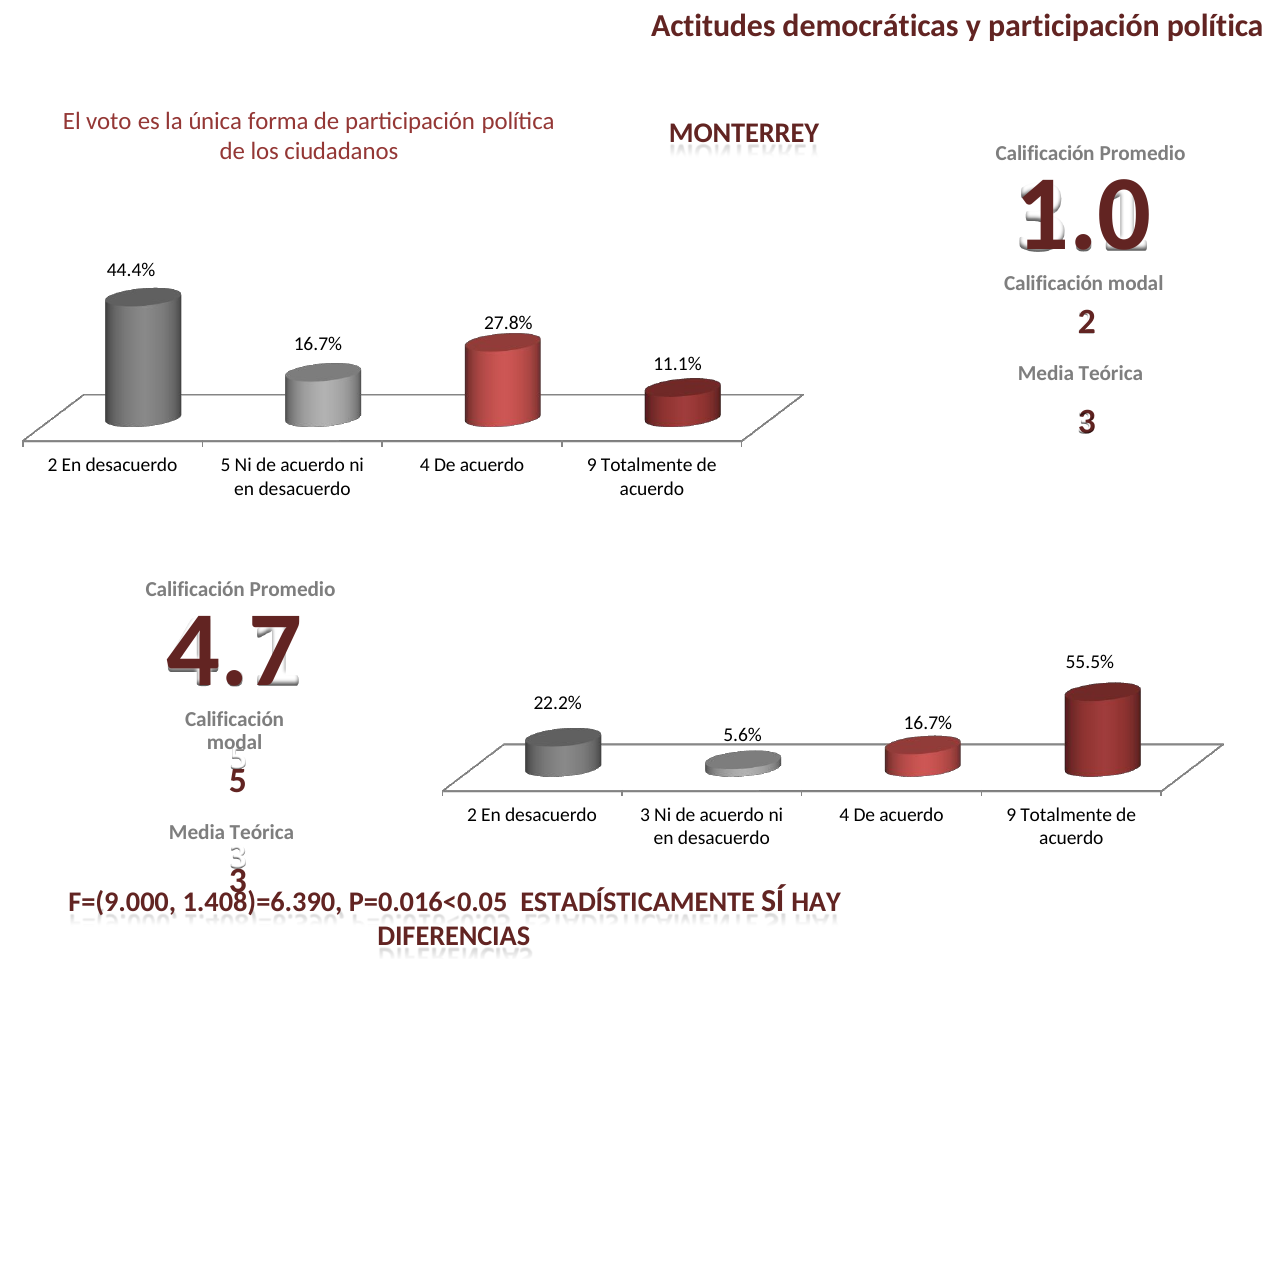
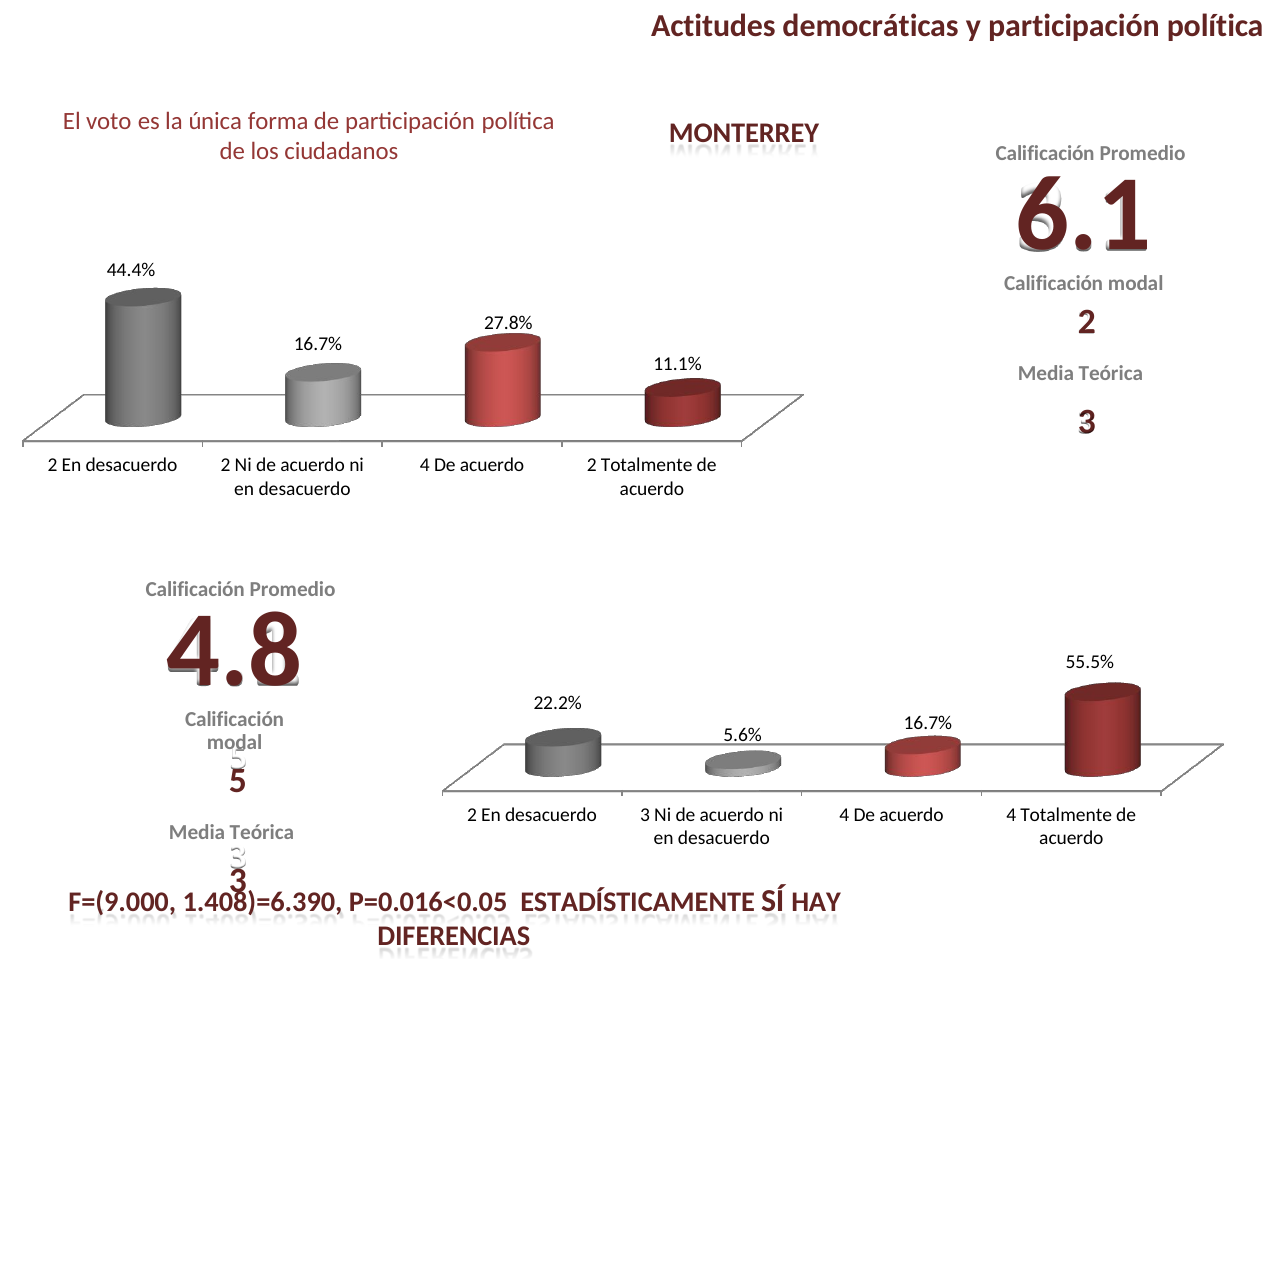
1.0: 1.0 -> 6.1
desacuerdo 5: 5 -> 2
9 at (592, 465): 9 -> 2
4.7: 4.7 -> 4.8
9 at (1011, 815): 9 -> 4
